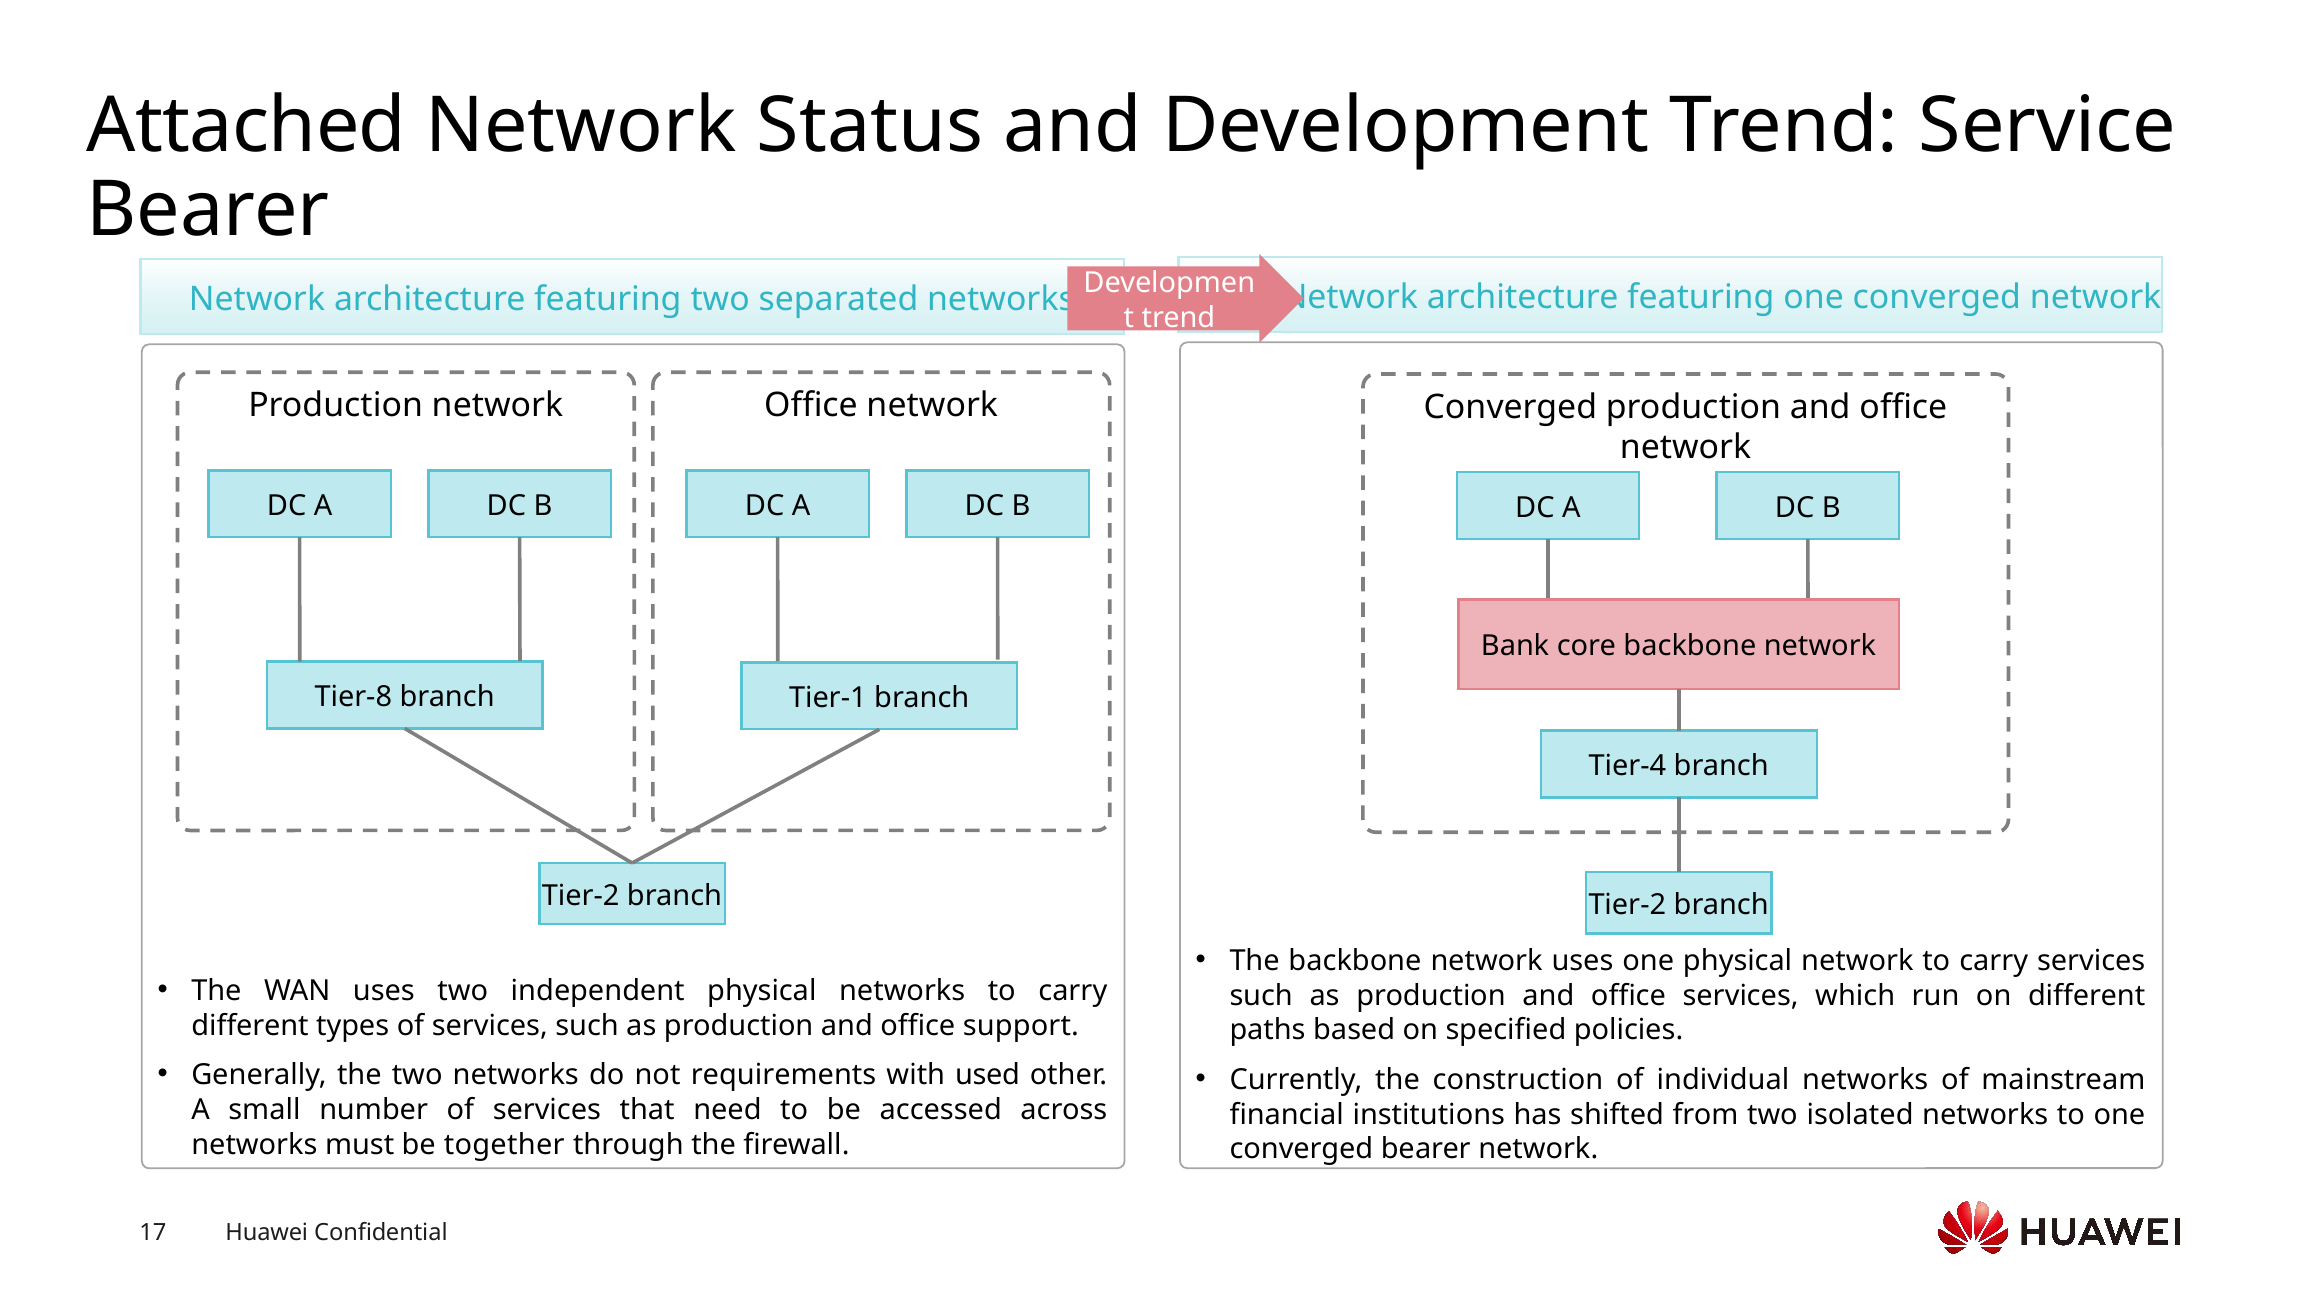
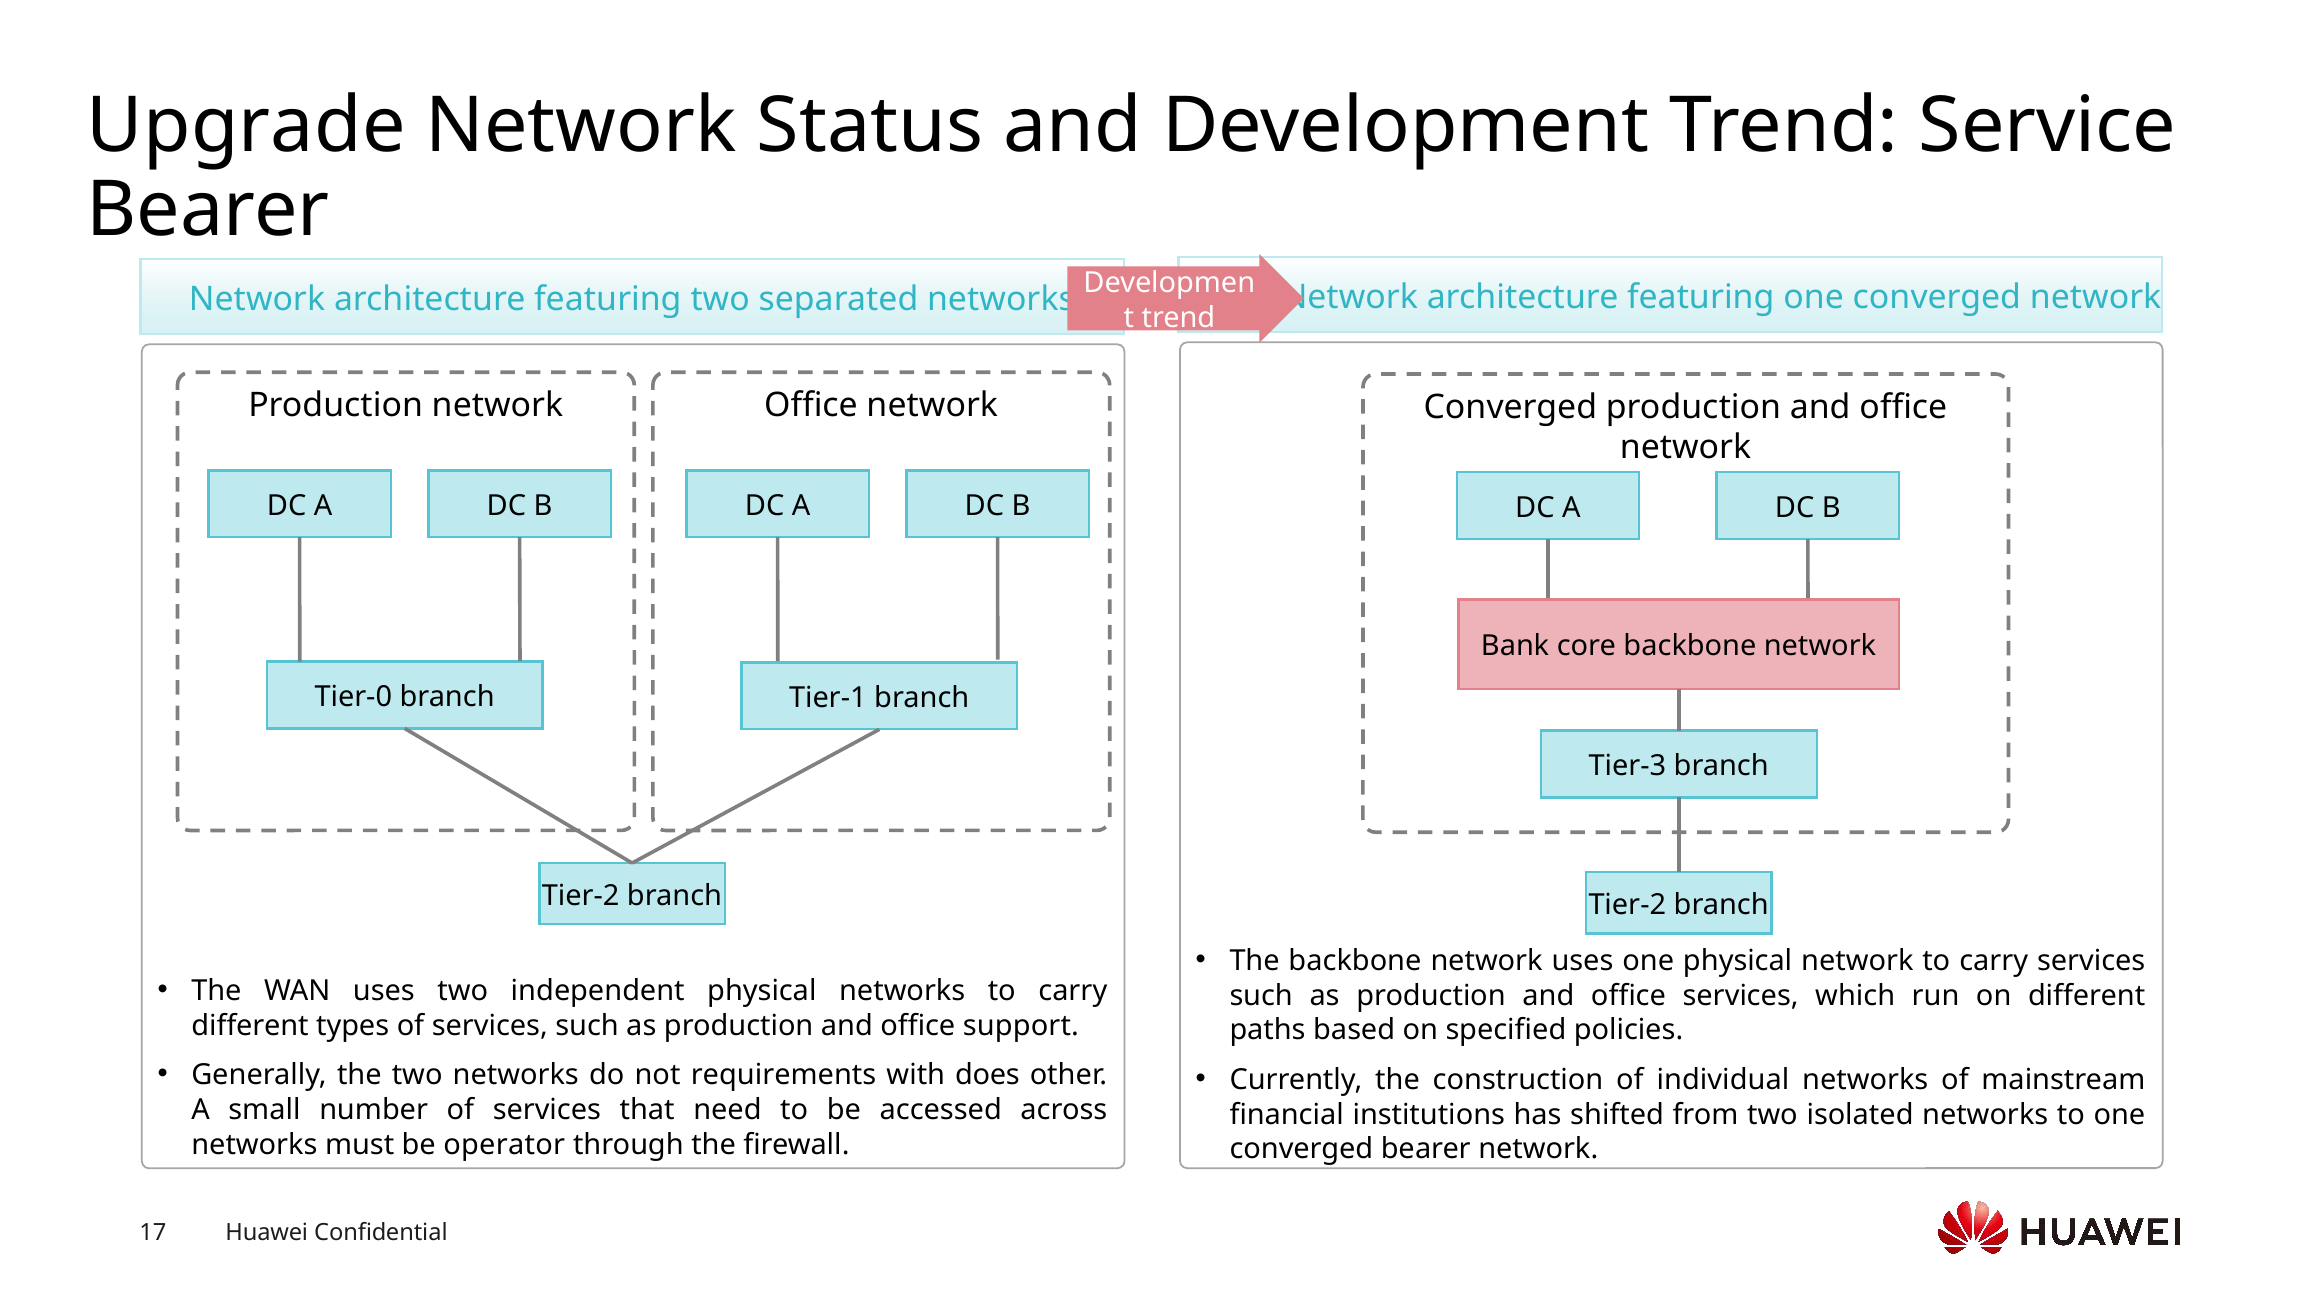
Attached: Attached -> Upgrade
Tier-8: Tier-8 -> Tier-0
Tier-4: Tier-4 -> Tier-3
used: used -> does
together: together -> operator
